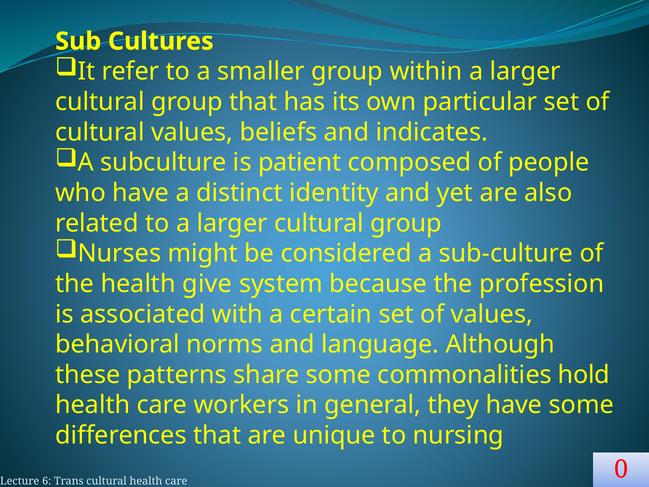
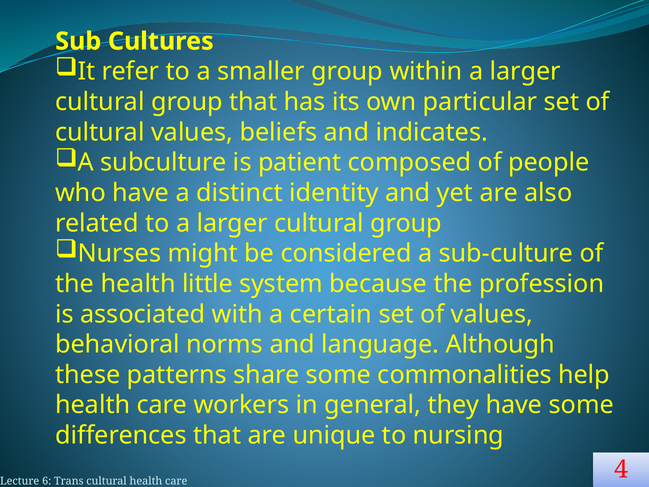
give: give -> little
hold: hold -> help
0: 0 -> 4
